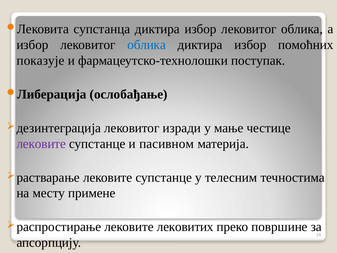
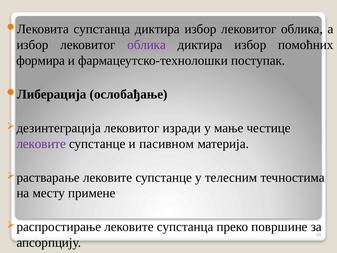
облика at (147, 45) colour: blue -> purple
показује: показује -> формира
лековите лековитих: лековитих -> супстанца
